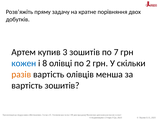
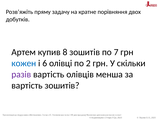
3: 3 -> 8
8: 8 -> 6
разів colour: orange -> purple
